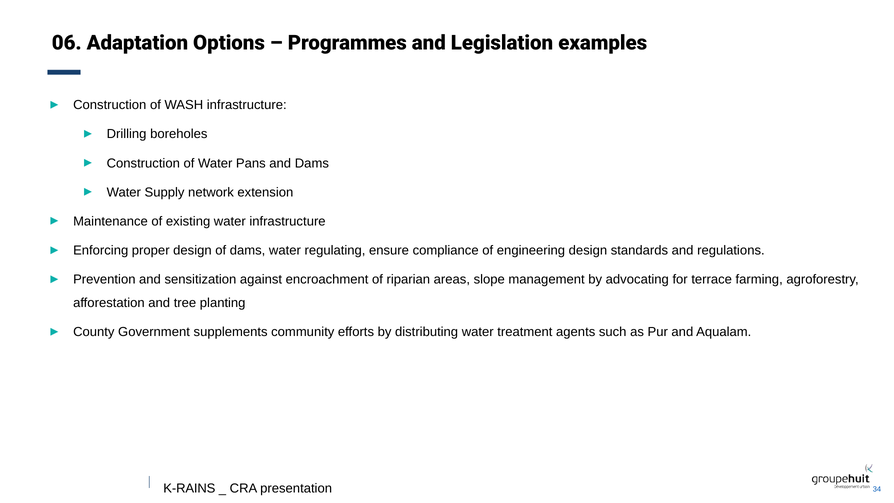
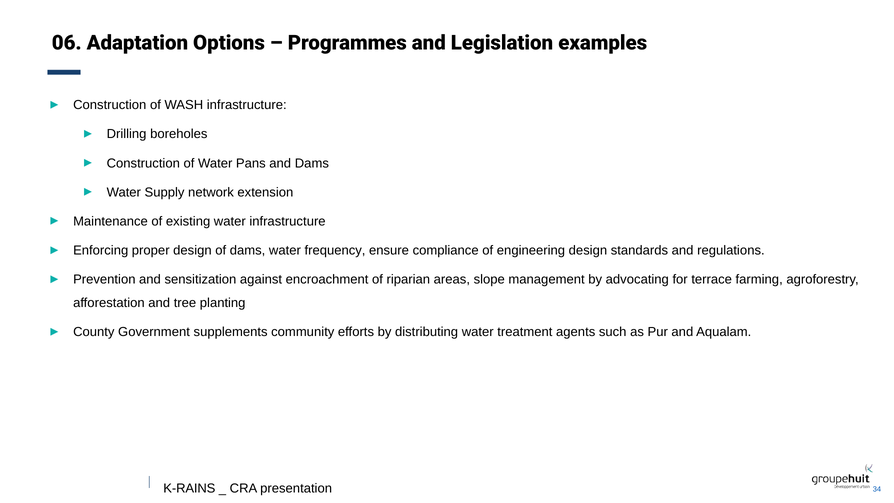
regulating: regulating -> frequency
